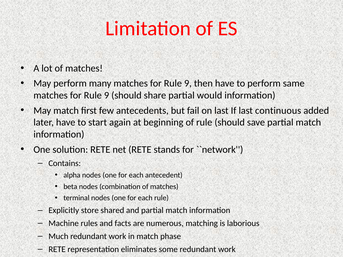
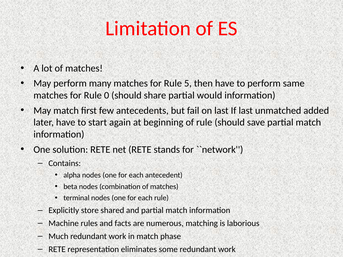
9 at (188, 84): 9 -> 5
9 at (107, 96): 9 -> 0
continuous: continuous -> unmatched
